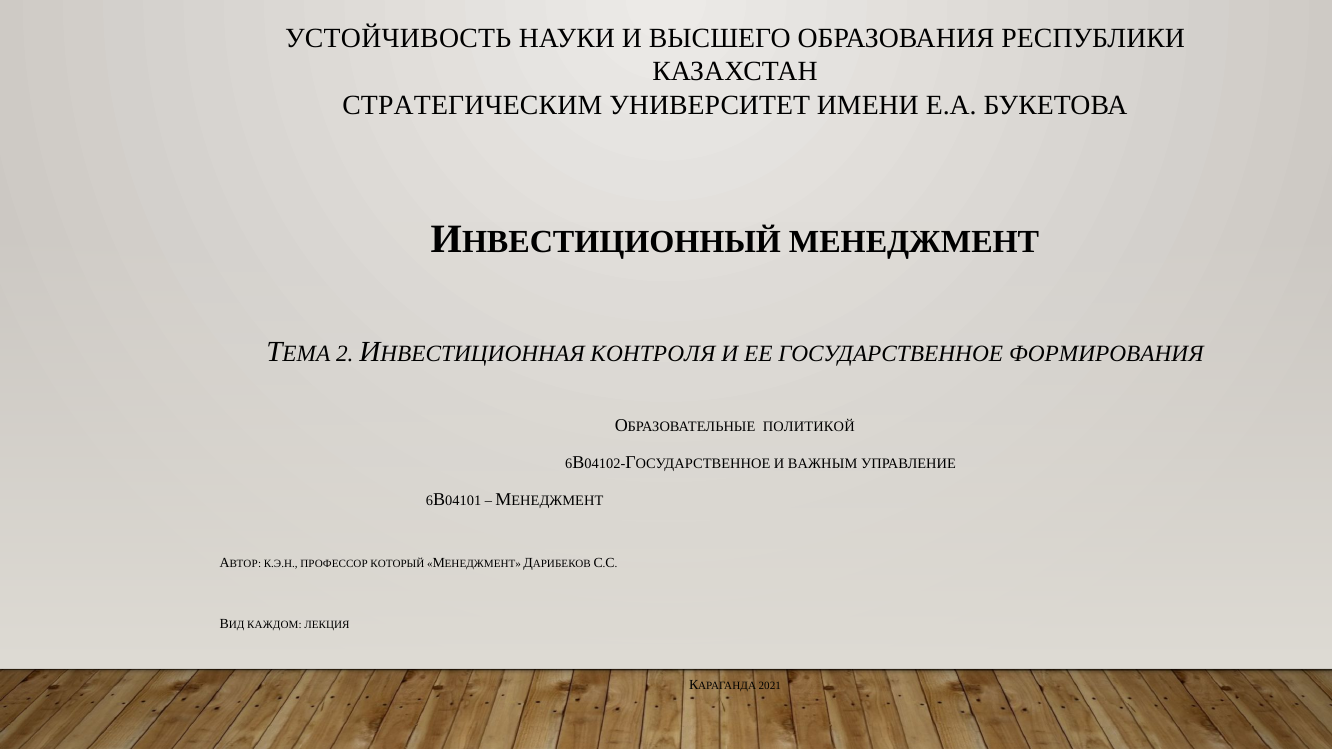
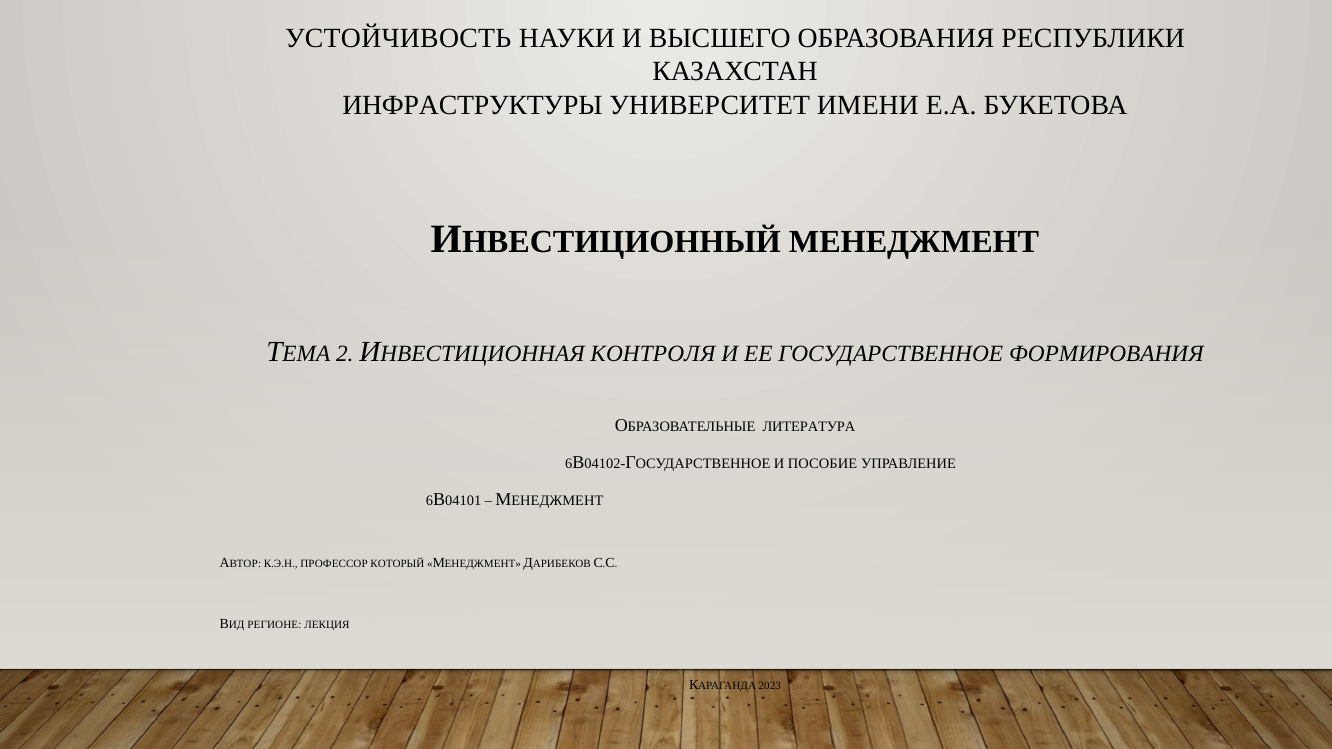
СТРАТЕГИЧЕСКИМ: СТРАТЕГИЧЕСКИМ -> ИНФРАСТРУКТУРЫ
ПОЛИТИКОЙ: ПОЛИТИКОЙ -> ЛИТЕРАТУРА
ВАЖНЫМ: ВАЖНЫМ -> ПОСОБИЕ
КАЖДОМ: КАЖДОМ -> РЕГИОНЕ
2021: 2021 -> 2023
